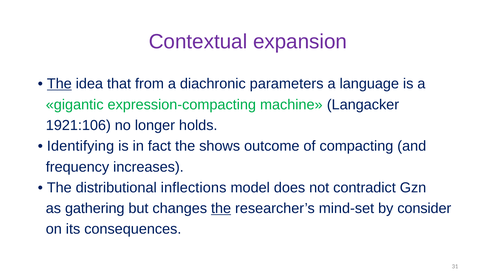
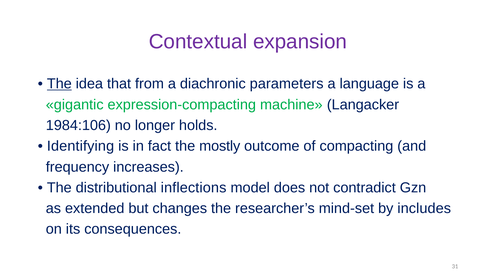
1921:106: 1921:106 -> 1984:106
shows: shows -> mostly
gathering: gathering -> extended
the at (221, 208) underline: present -> none
consider: consider -> includes
